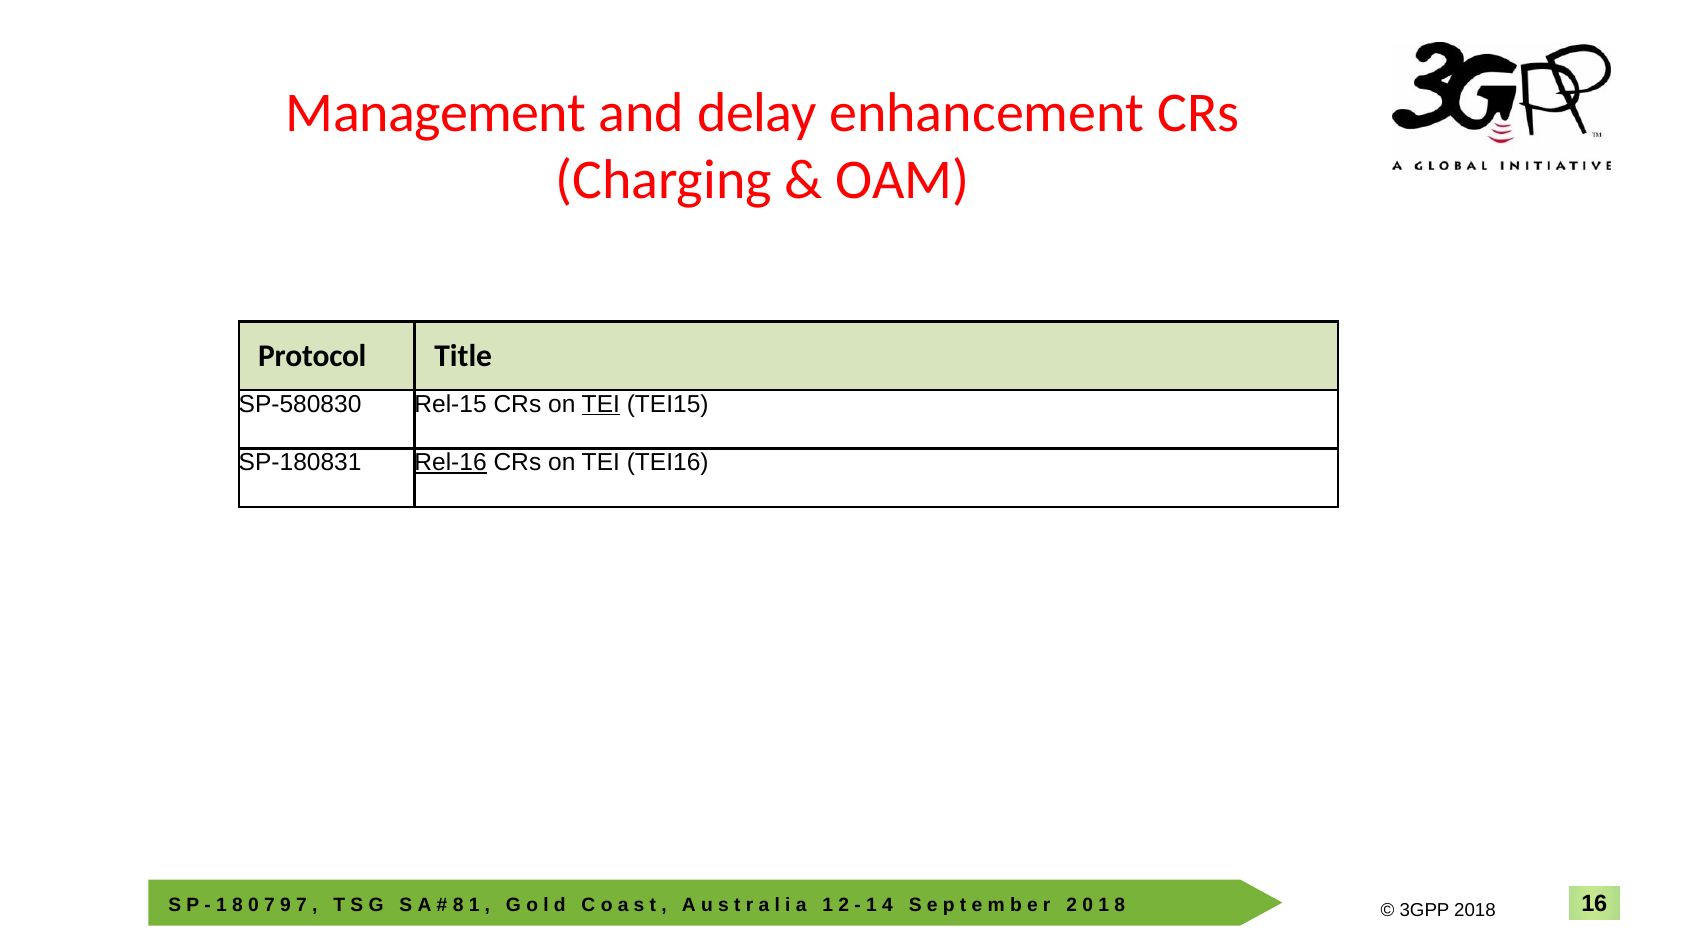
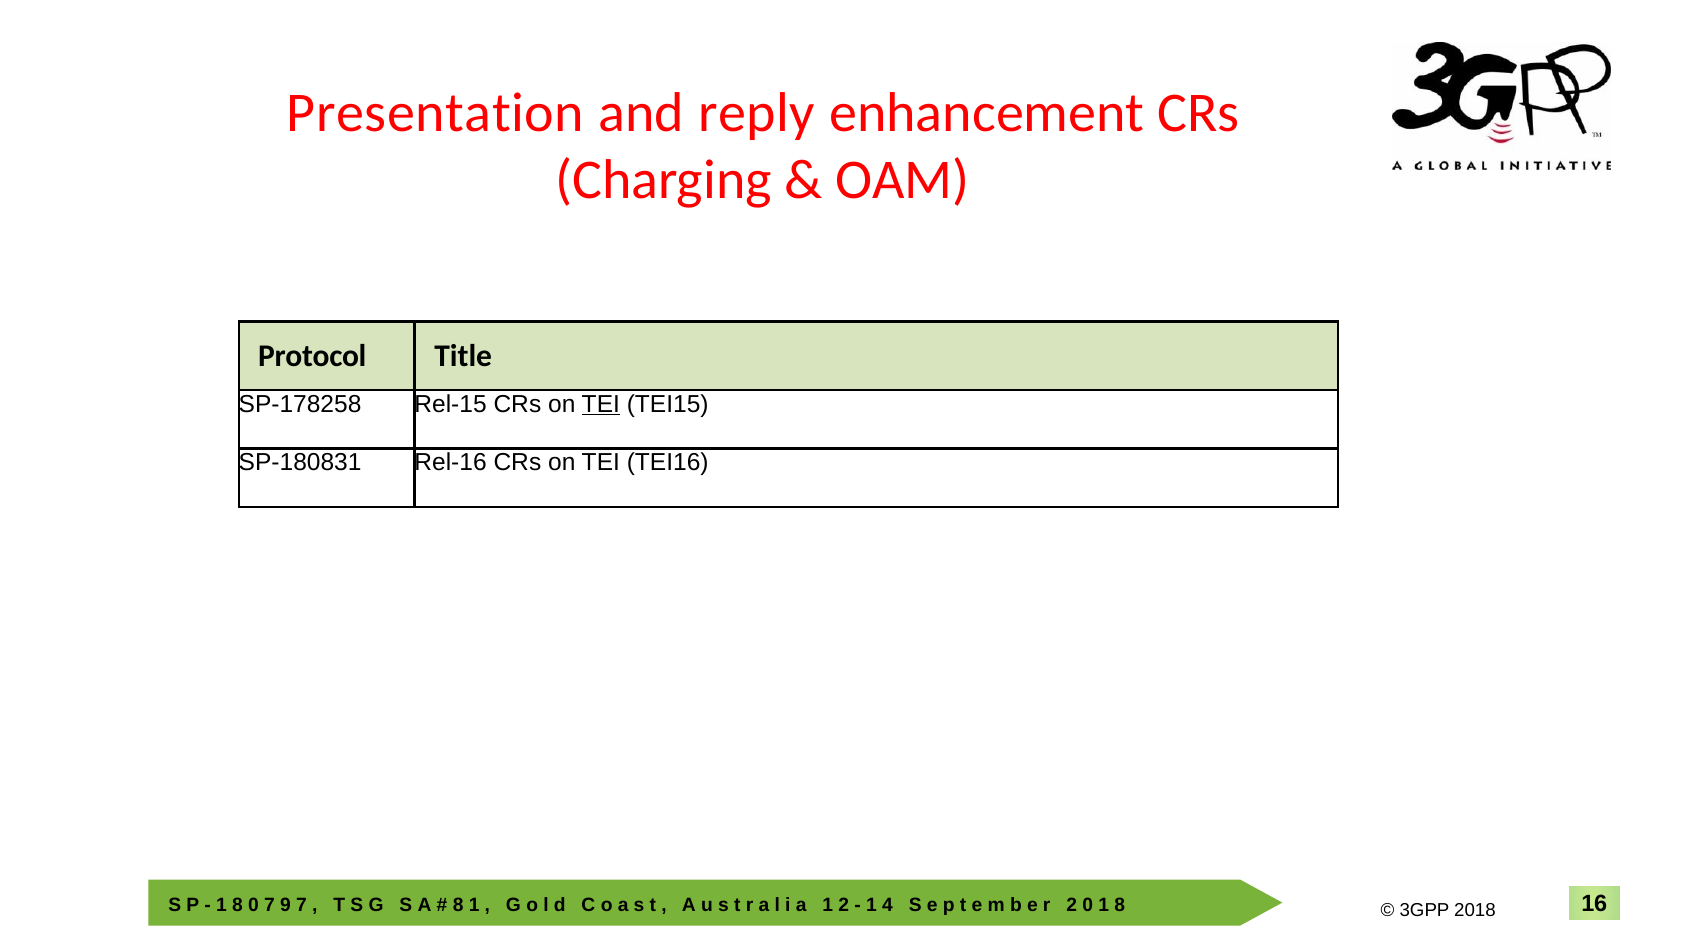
Management: Management -> Presentation
delay: delay -> reply
SP-580830: SP-580830 -> SP-178258
Rel-16 underline: present -> none
